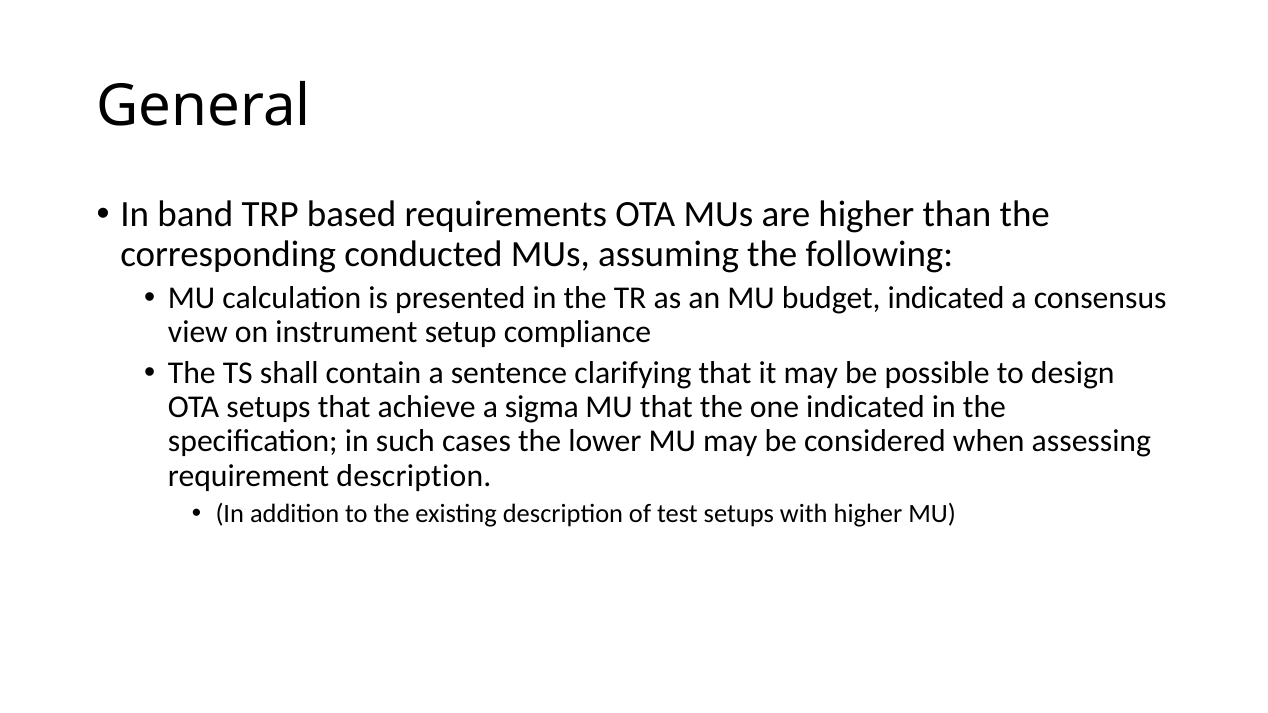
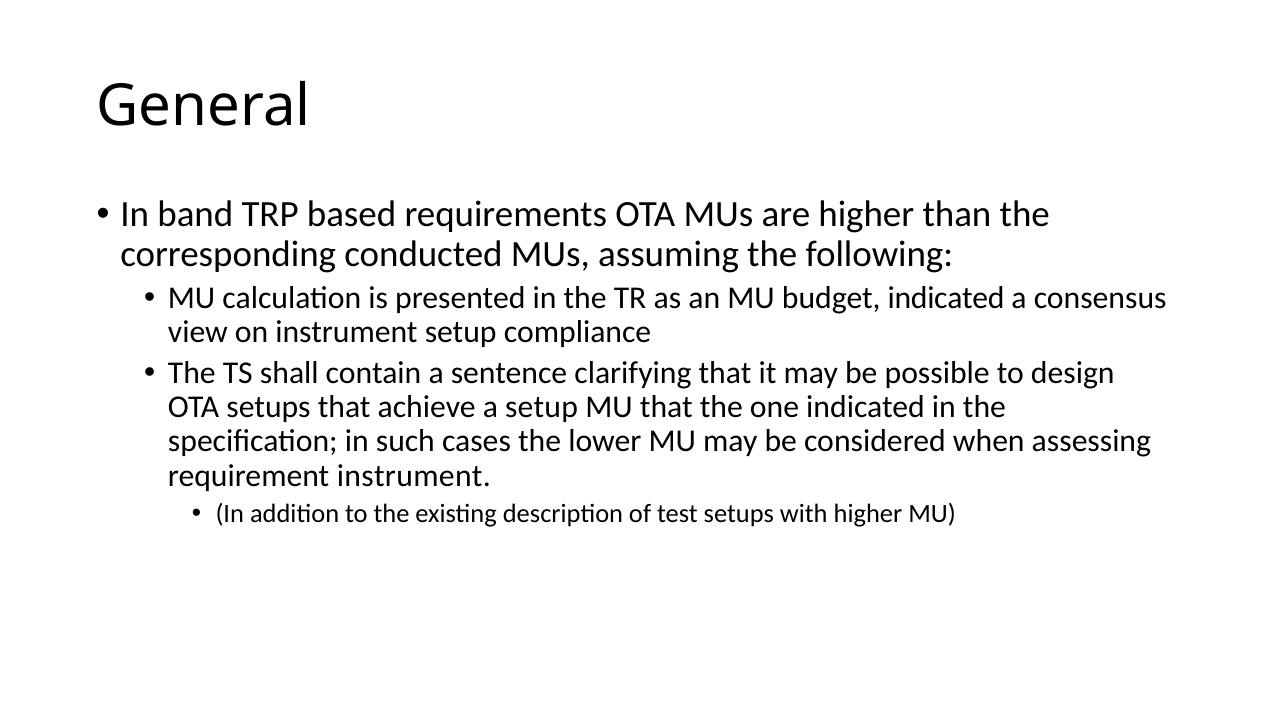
a sigma: sigma -> setup
requirement description: description -> instrument
